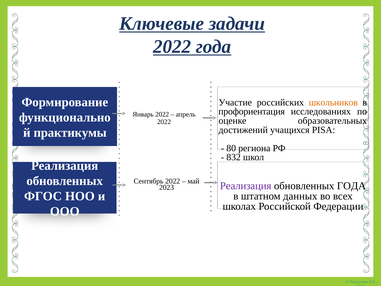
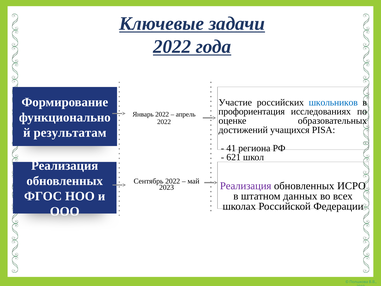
школьников colour: orange -> blue
практикумы: практикумы -> результатам
80: 80 -> 41
832: 832 -> 621
обновленных ГОДА: ГОДА -> ИСРО
